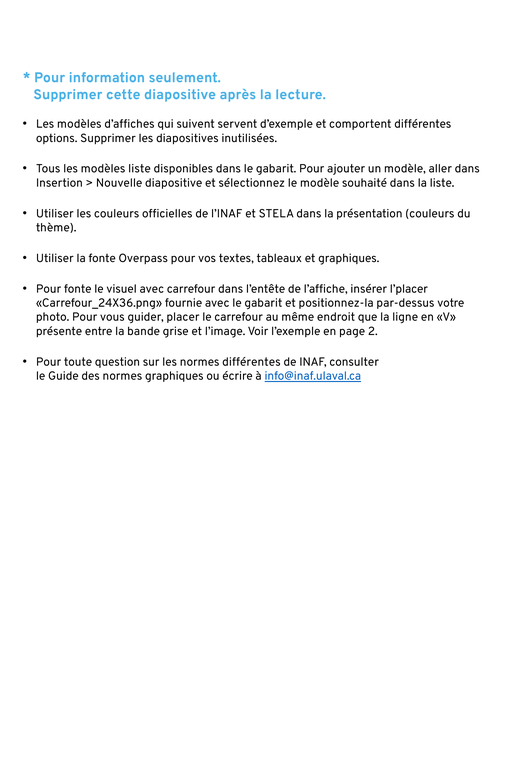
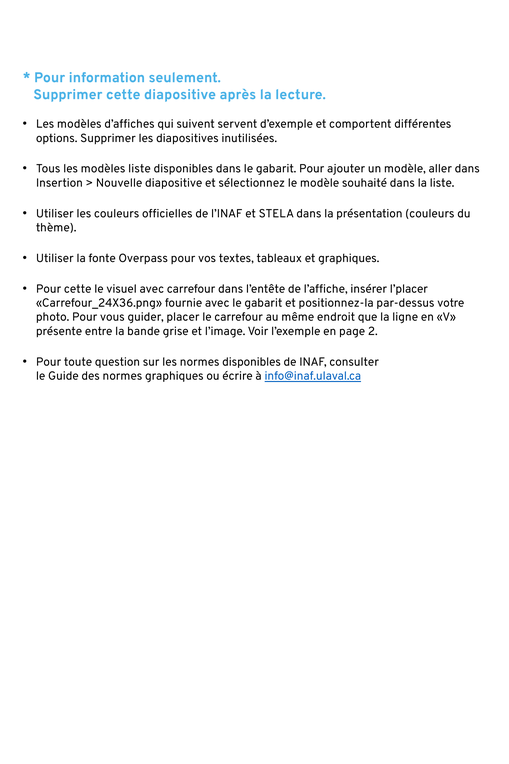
Pour fonte: fonte -> cette
normes différentes: différentes -> disponibles
